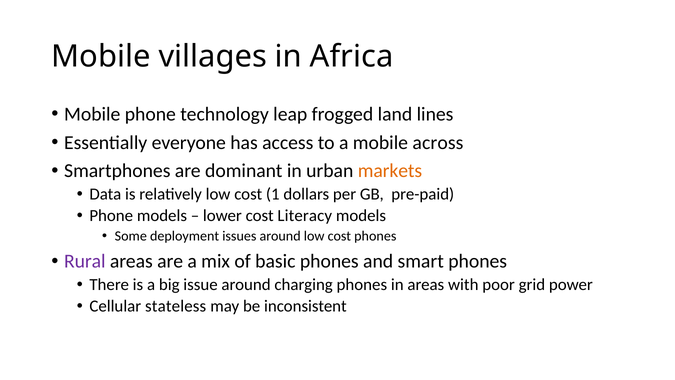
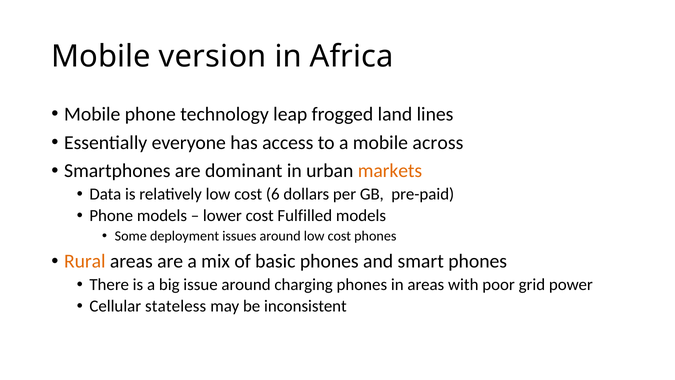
villages: villages -> version
1: 1 -> 6
Literacy: Literacy -> Fulfilled
Rural colour: purple -> orange
